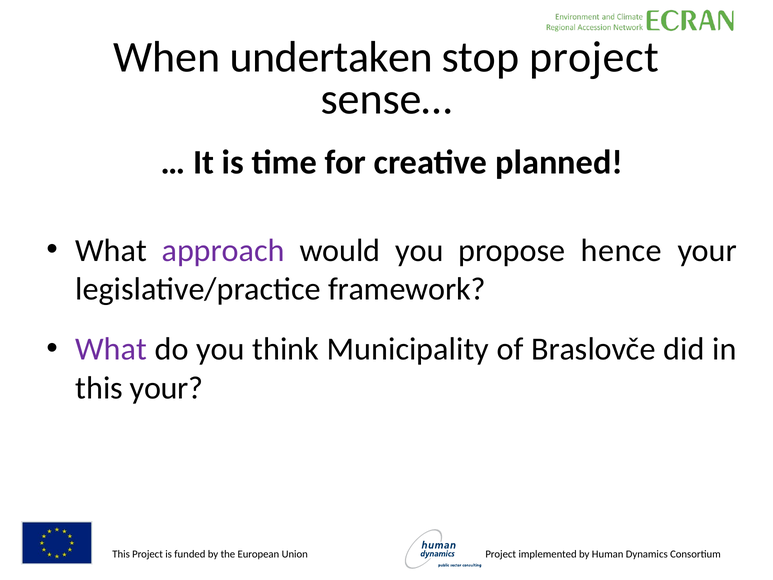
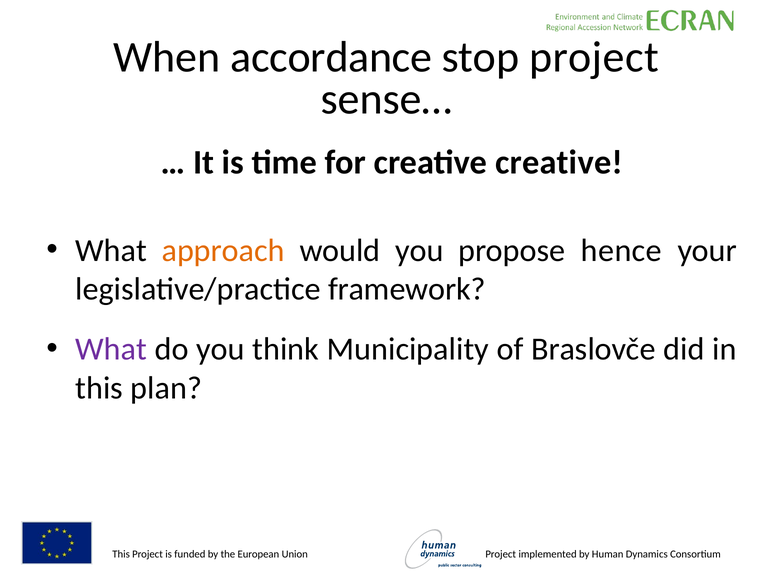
undertaken: undertaken -> accordance
creative planned: planned -> creative
approach colour: purple -> orange
this your: your -> plan
